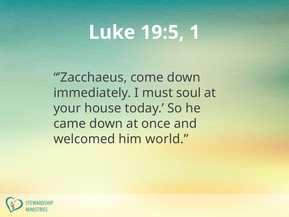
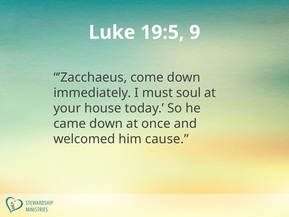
1: 1 -> 9
world: world -> cause
